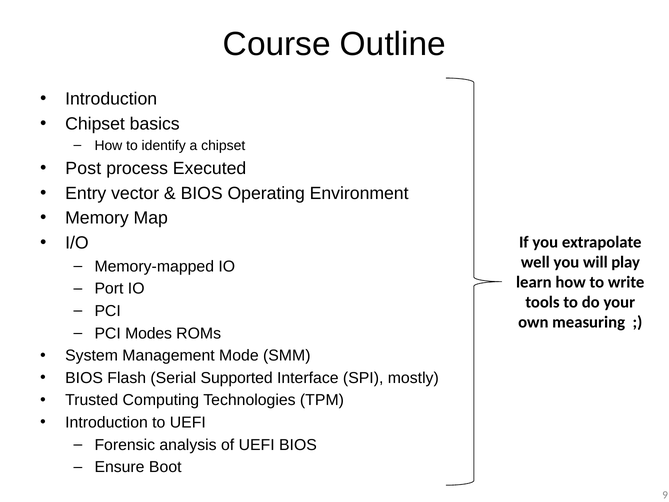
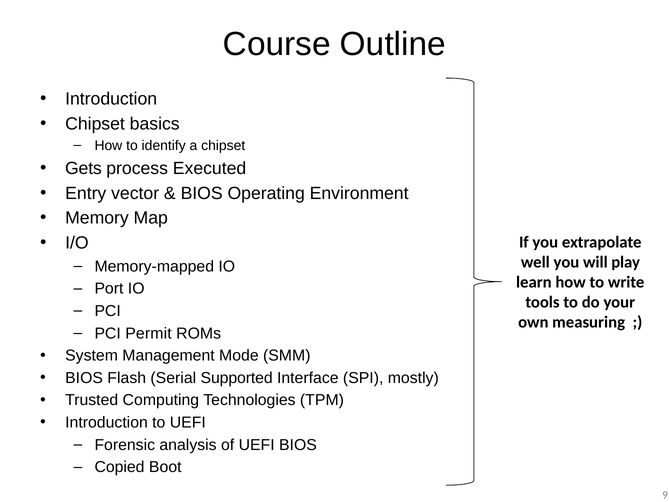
Post: Post -> Gets
Modes: Modes -> Permit
Ensure: Ensure -> Copied
